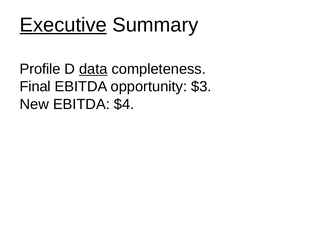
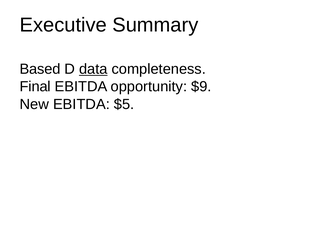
Executive underline: present -> none
Profile: Profile -> Based
$3: $3 -> $9
$4: $4 -> $5
